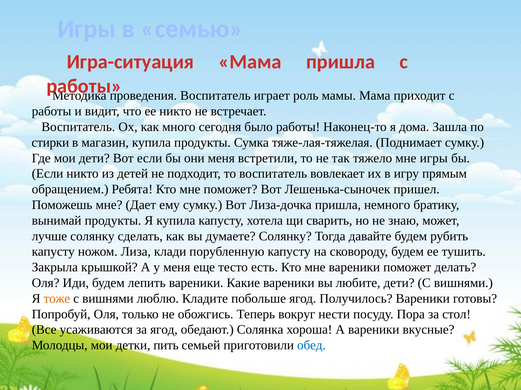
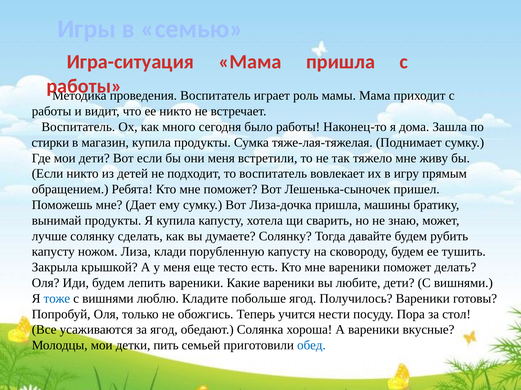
мне игры: игры -> живу
немного: немного -> машины
тоже colour: orange -> blue
вокруг: вокруг -> учится
